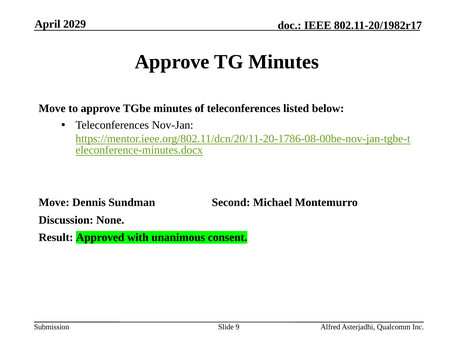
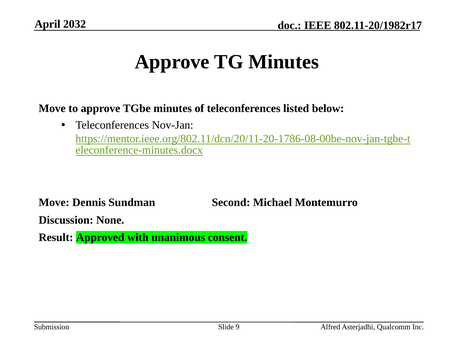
2029: 2029 -> 2032
